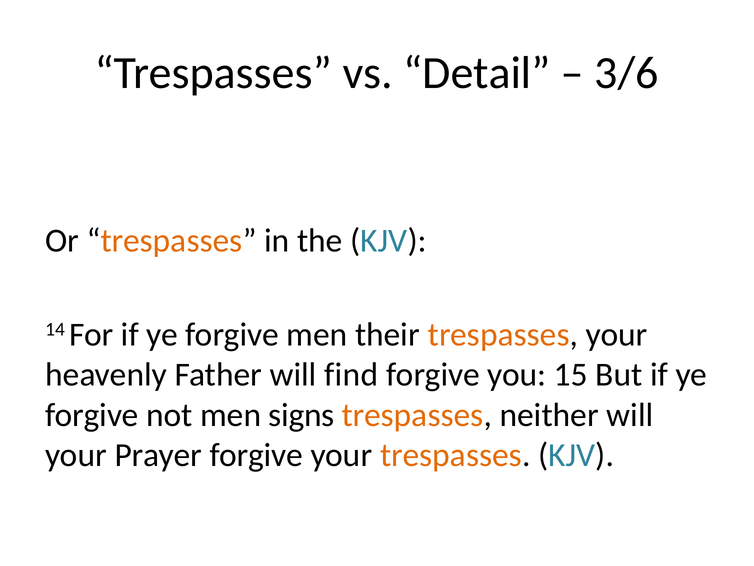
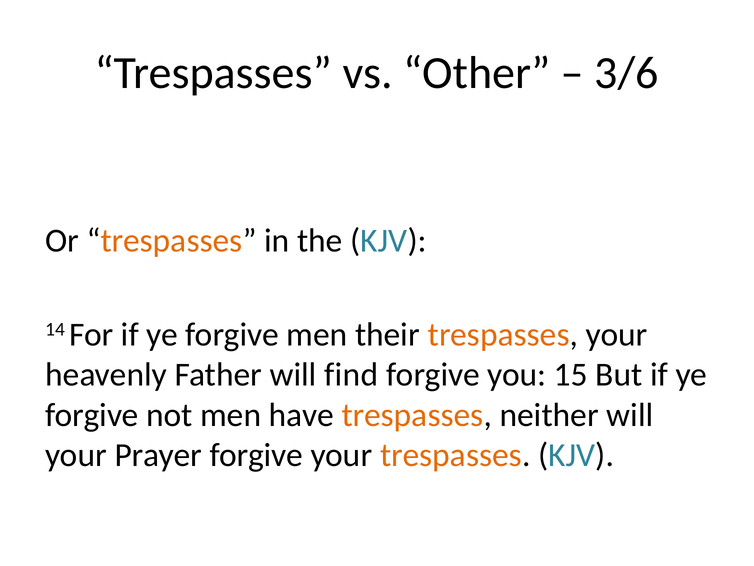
Detail: Detail -> Other
signs: signs -> have
